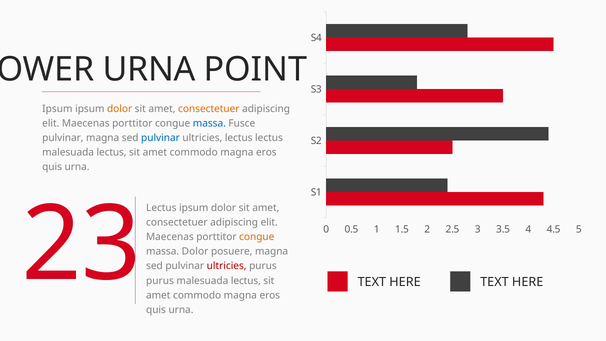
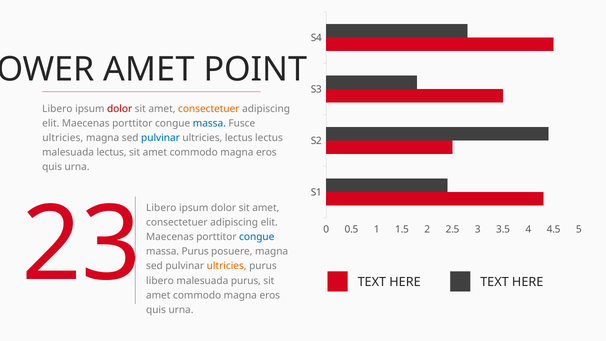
URNA at (149, 70): URNA -> AMET
Ipsum at (57, 109): Ipsum -> Libero
dolor at (120, 109) colour: orange -> red
pulvinar at (63, 138): pulvinar -> ultricies
Lectus at (161, 208): Lectus -> Libero
congue at (257, 237) colour: orange -> blue
massa Dolor: Dolor -> Purus
ultricies at (227, 266) colour: red -> orange
purus at (160, 281): purus -> libero
lectus at (246, 281): lectus -> purus
